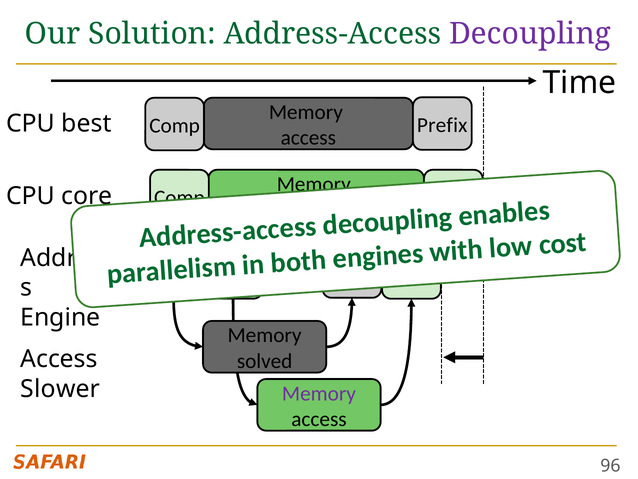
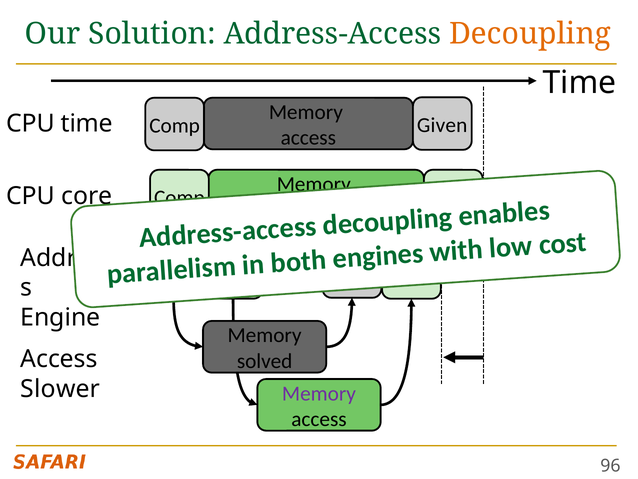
Decoupling at (530, 34) colour: purple -> orange
CPU best: best -> time
Prefix: Prefix -> Given
